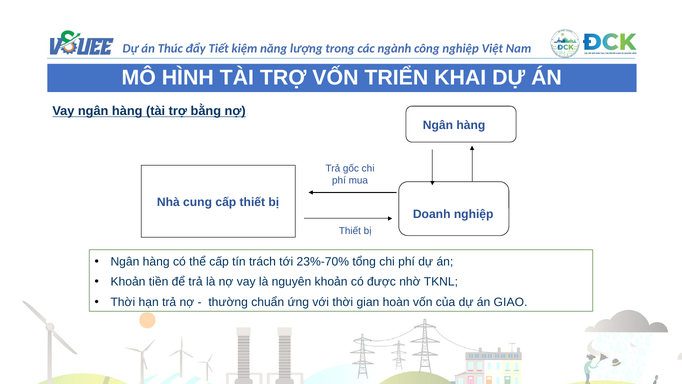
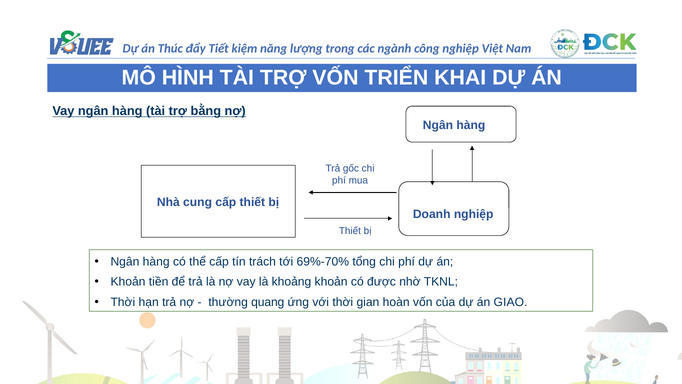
23%-70%: 23%-70% -> 69%-70%
nguyên: nguyên -> khoảng
chuẩn: chuẩn -> quang
